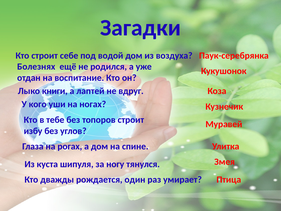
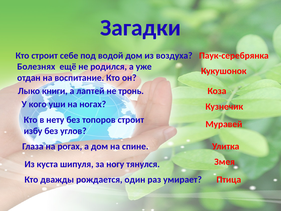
вдруг: вдруг -> тронь
тебе: тебе -> нету
